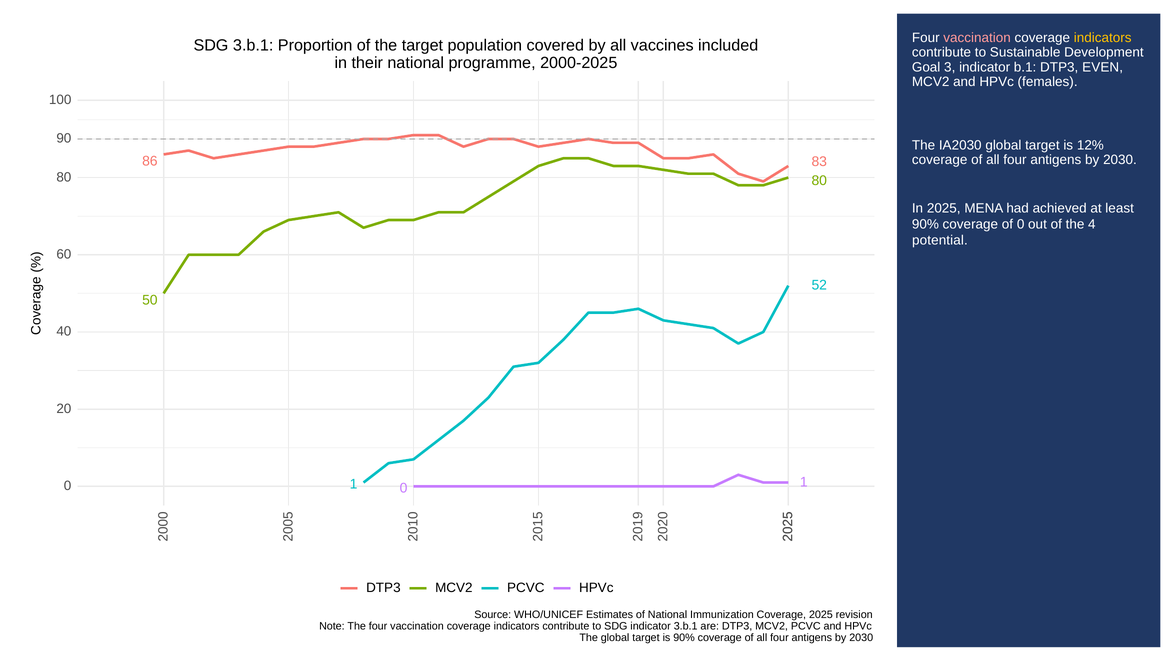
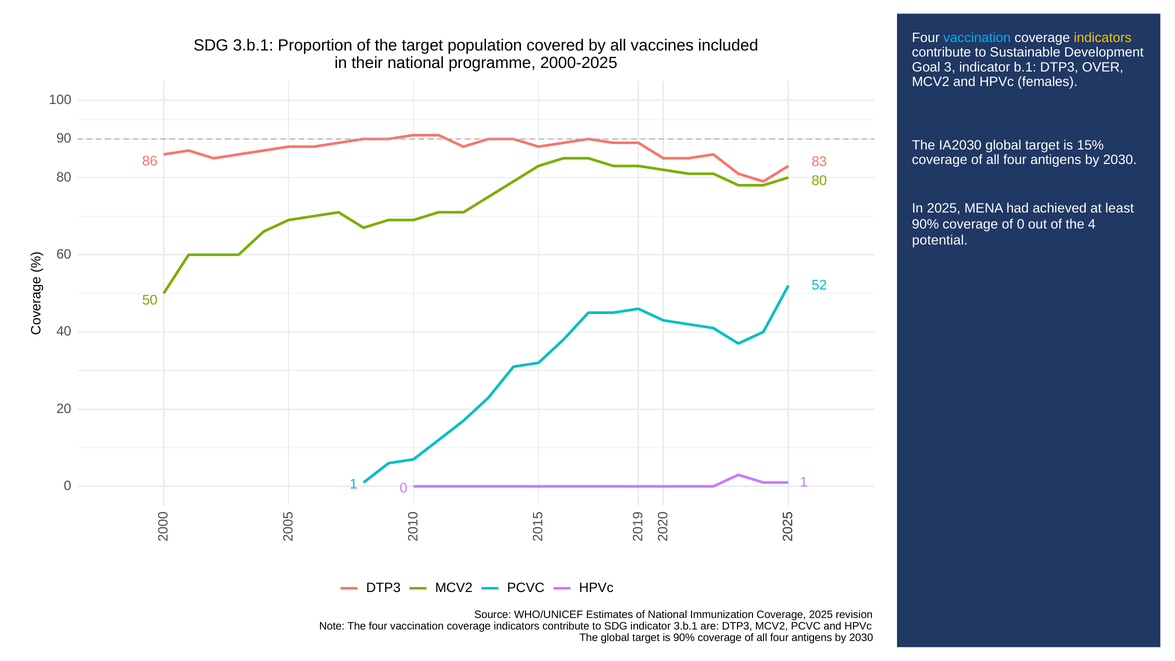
vaccination at (977, 38) colour: pink -> light blue
EVEN: EVEN -> OVER
12%: 12% -> 15%
